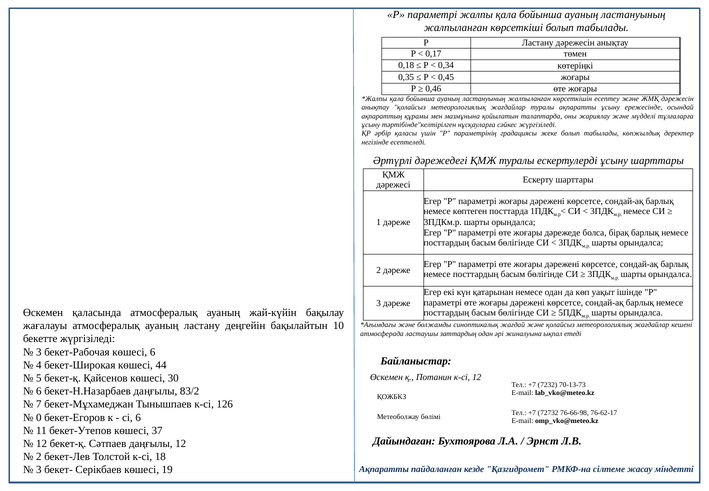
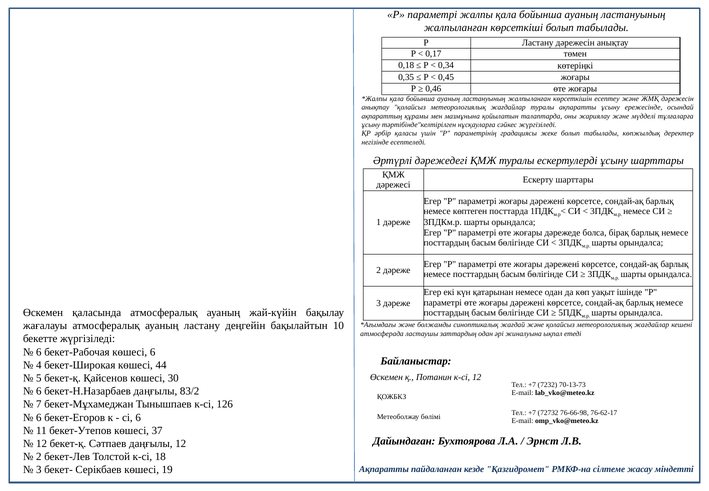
3 at (39, 352): 3 -> 6
0 at (39, 417): 0 -> 6
